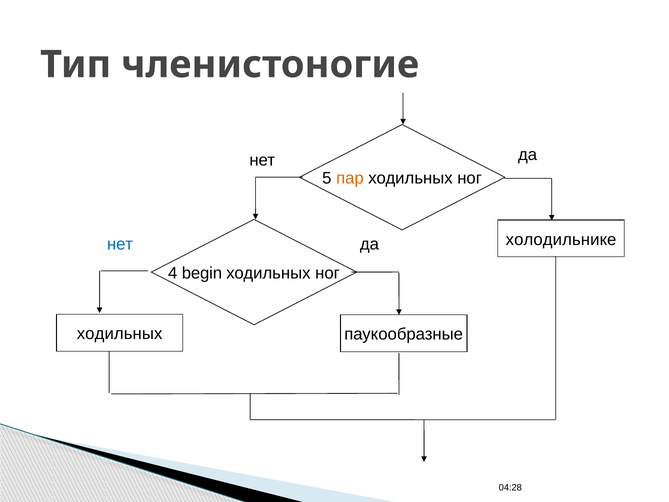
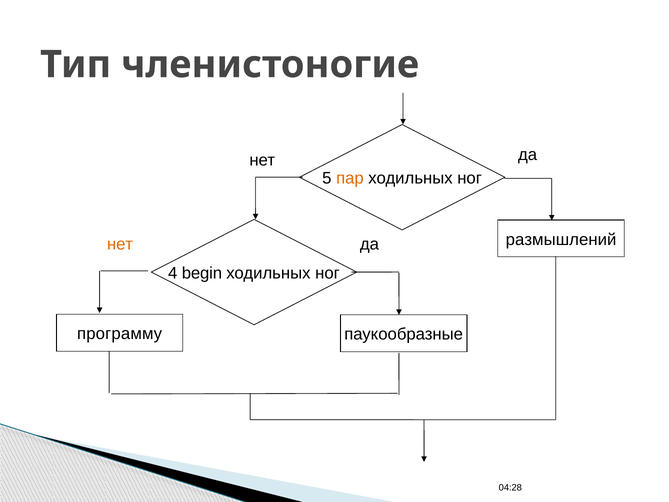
холодильнике: холодильнике -> размышлений
нет at (120, 244) colour: blue -> orange
ходильных at (120, 334): ходильных -> программу
